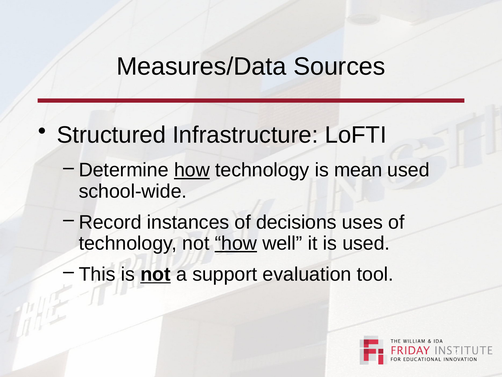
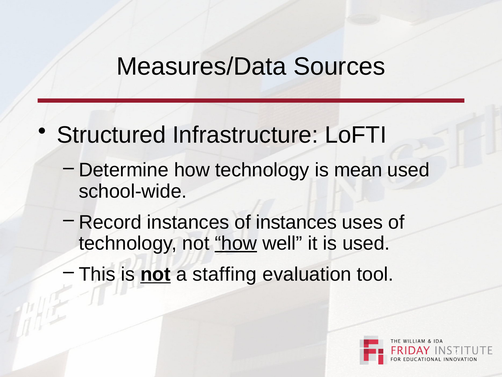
how at (192, 170) underline: present -> none
of decisions: decisions -> instances
support: support -> staffing
